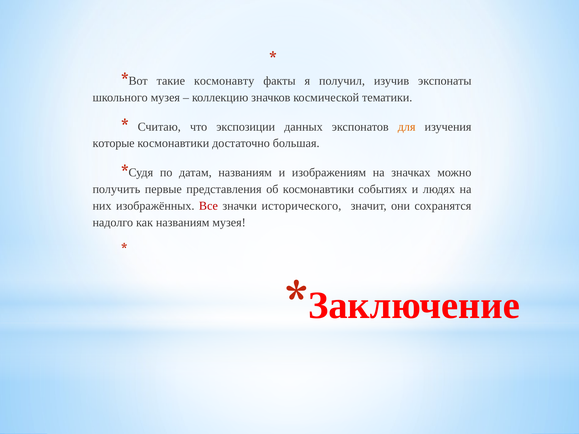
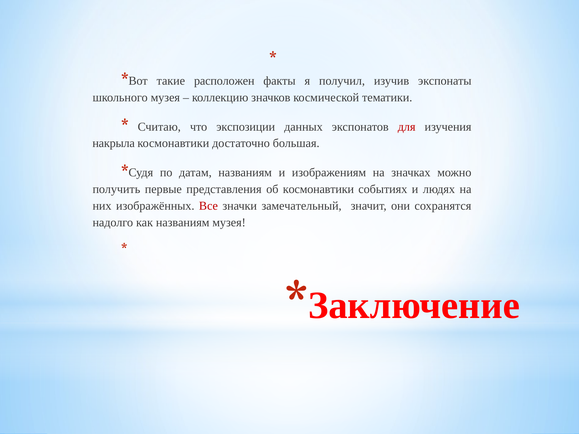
космонавту: космонавту -> расположен
для colour: orange -> red
которые: которые -> накрыла
исторического: исторического -> замечательный
